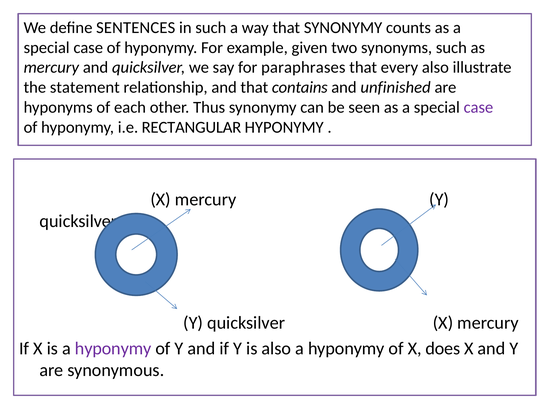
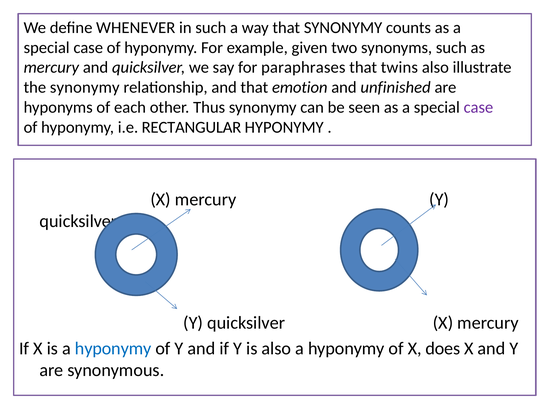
SENTENCES: SENTENCES -> WHENEVER
every: every -> twins
the statement: statement -> synonymy
contains: contains -> emotion
hyponymy at (113, 348) colour: purple -> blue
